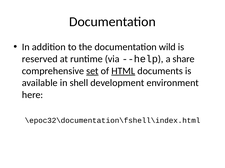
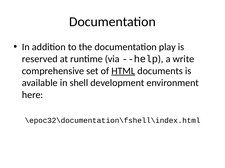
wild: wild -> play
share: share -> write
set underline: present -> none
